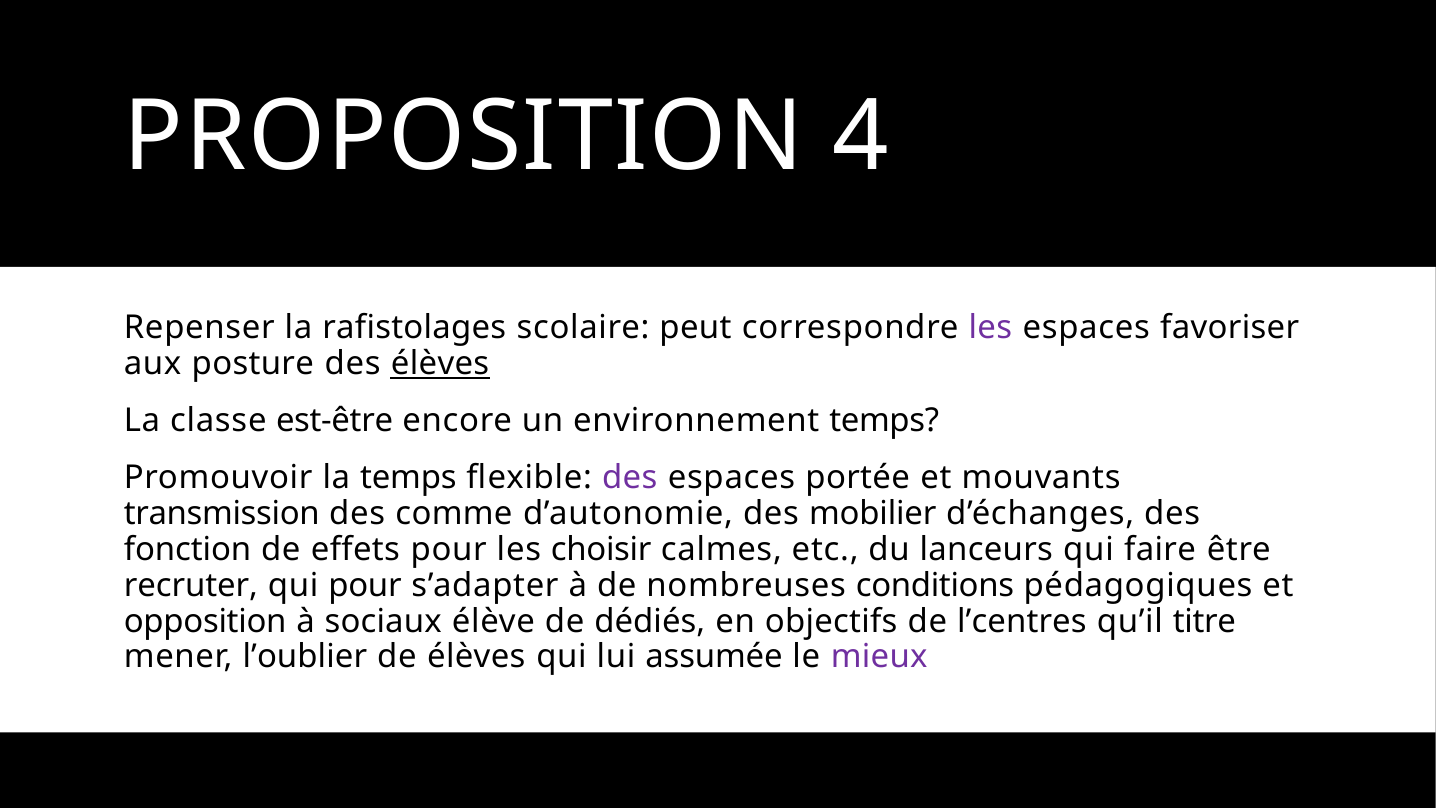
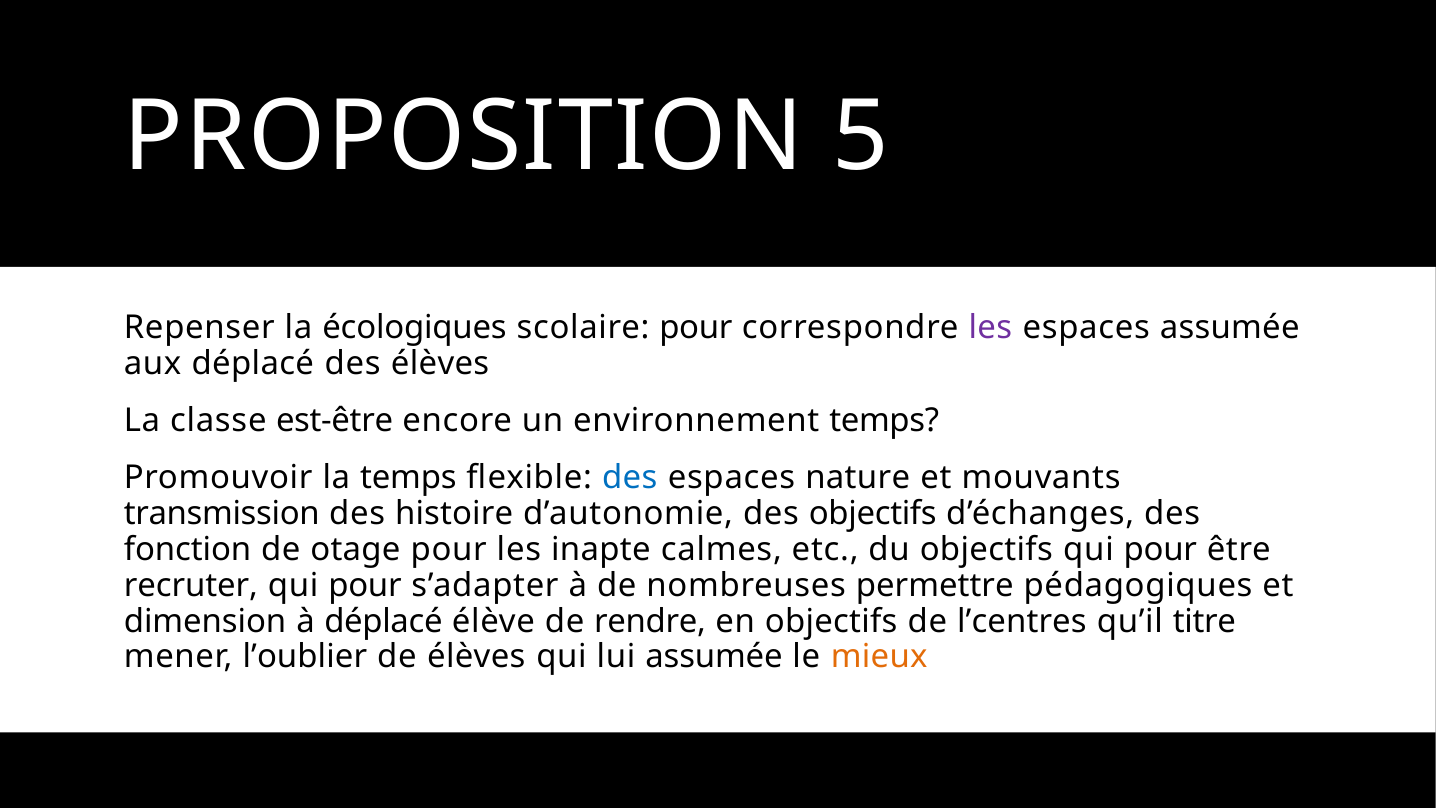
4: 4 -> 5
rafistolages: rafistolages -> écologiques
scolaire peut: peut -> pour
espaces favoriser: favoriser -> assumée
aux posture: posture -> déplacé
élèves at (440, 364) underline: present -> none
des at (630, 478) colour: purple -> blue
portée: portée -> nature
comme: comme -> histoire
des mobilier: mobilier -> objectifs
effets: effets -> otage
choisir: choisir -> inapte
du lanceurs: lanceurs -> objectifs
faire at (1160, 549): faire -> pour
conditions: conditions -> permettre
opposition: opposition -> dimension
à sociaux: sociaux -> déplacé
dédiés: dédiés -> rendre
mieux colour: purple -> orange
